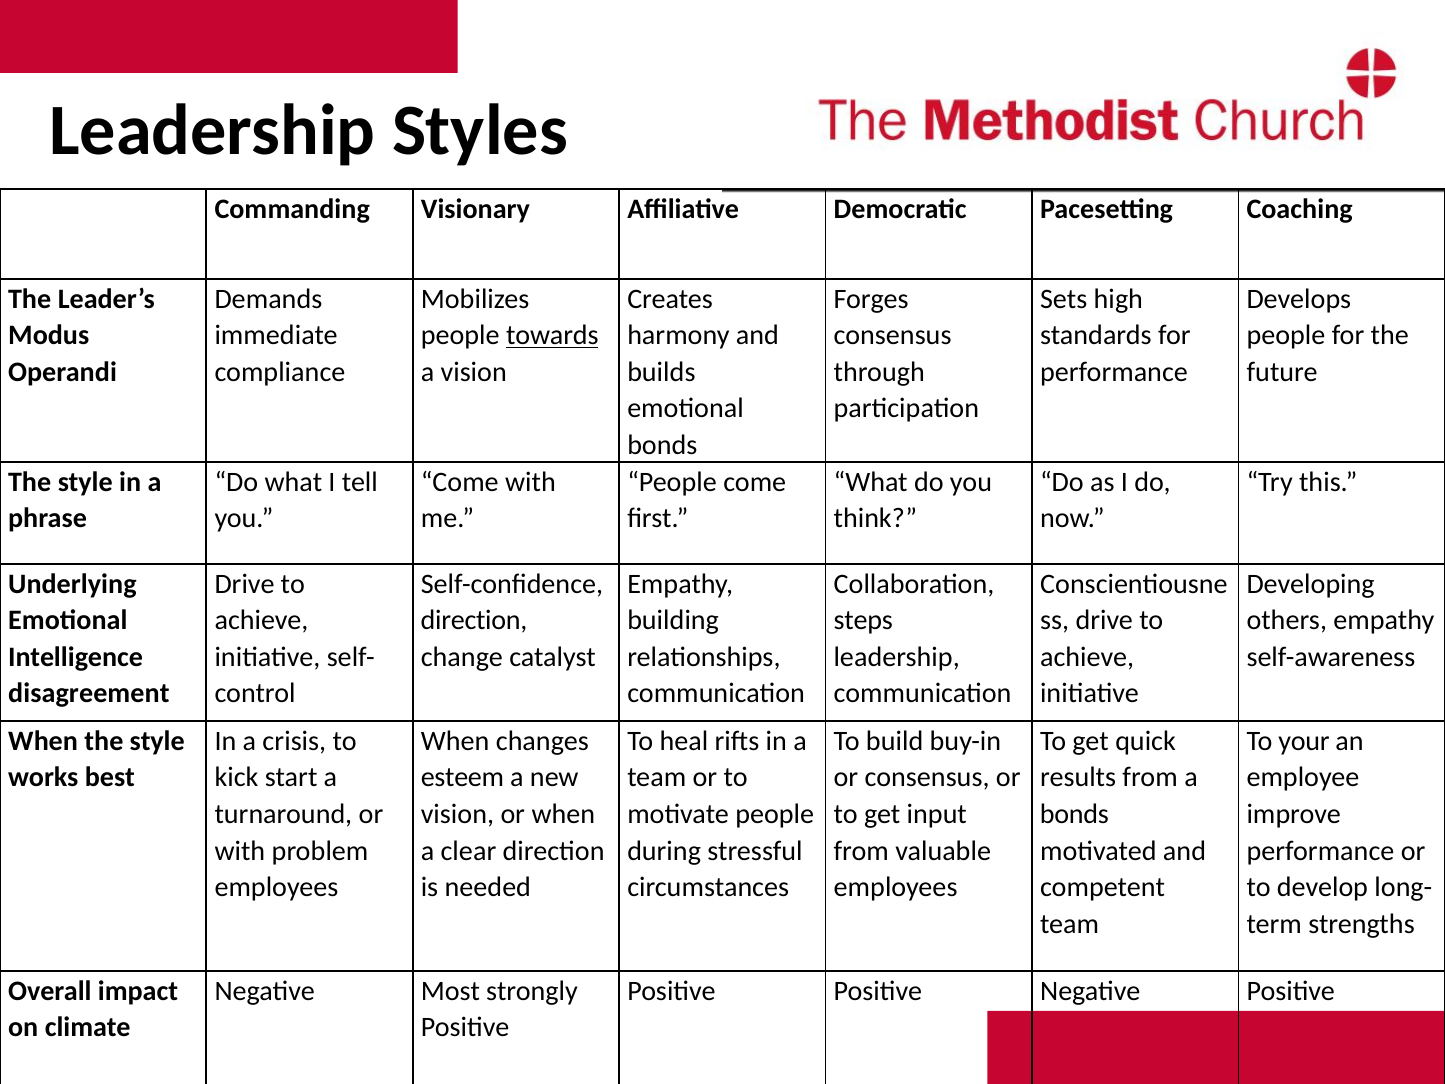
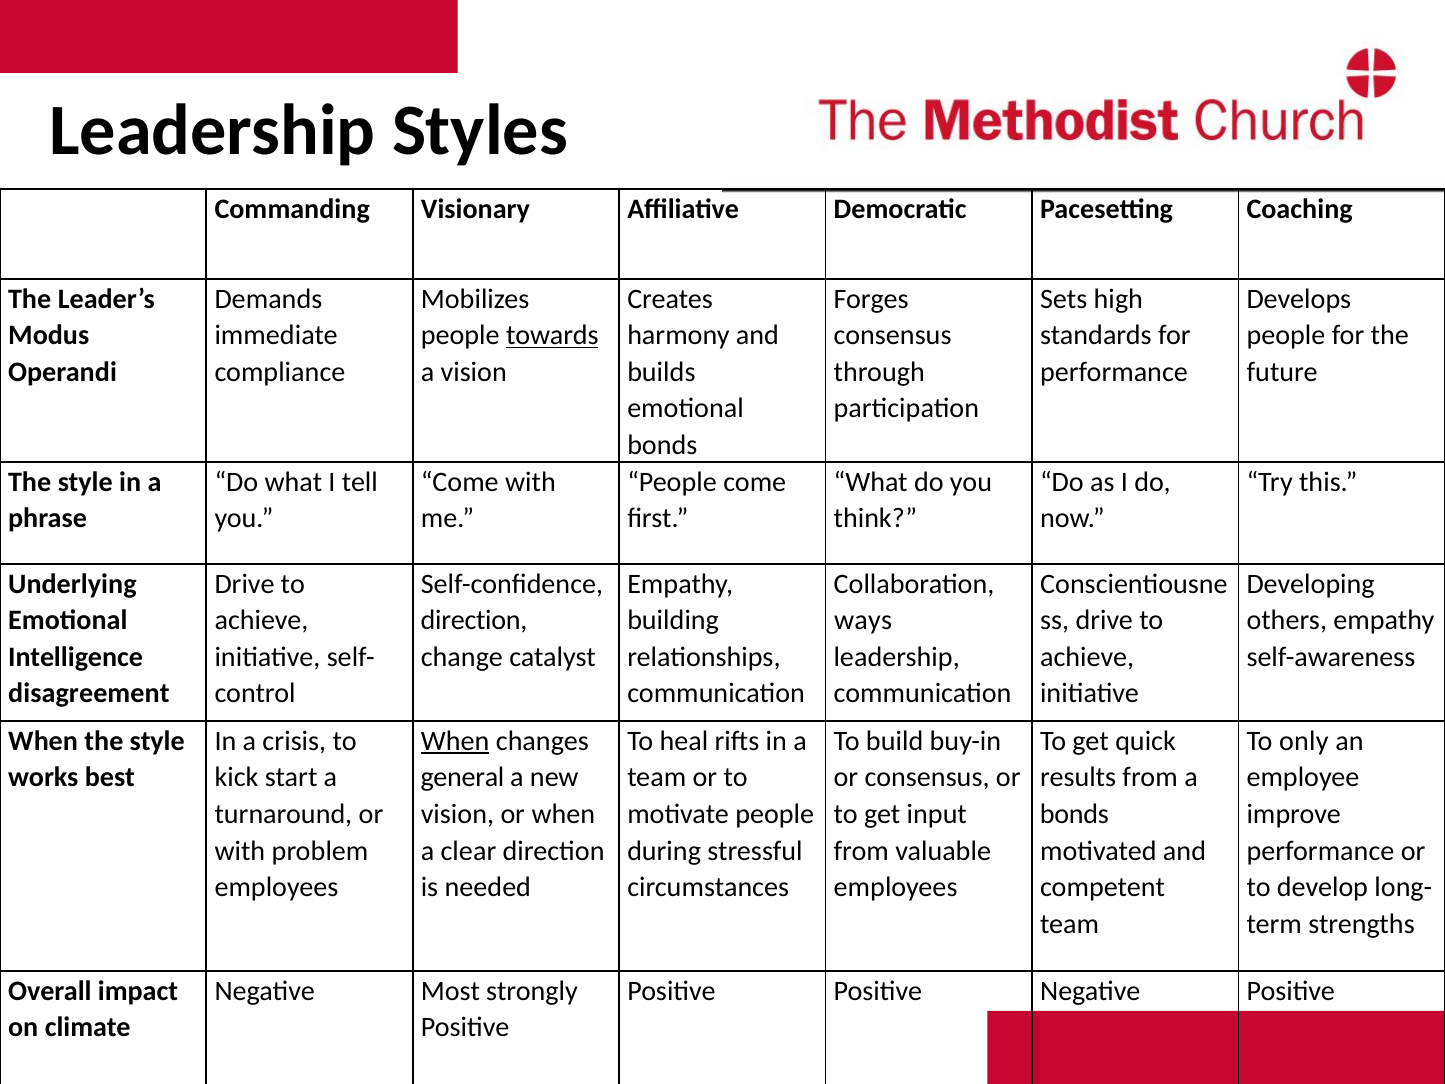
steps: steps -> ways
When at (455, 741) underline: none -> present
your: your -> only
esteem: esteem -> general
